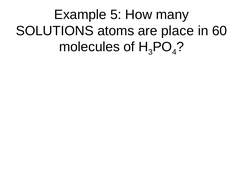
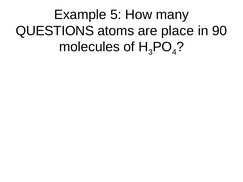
SOLUTIONS: SOLUTIONS -> QUESTIONS
60: 60 -> 90
